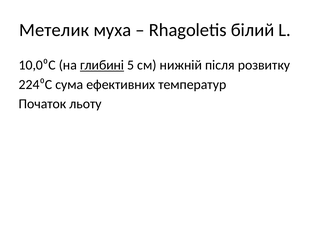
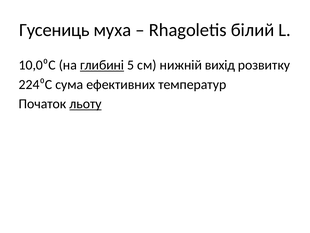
Метелик: Метелик -> Гусениць
після: після -> вихід
льоту underline: none -> present
